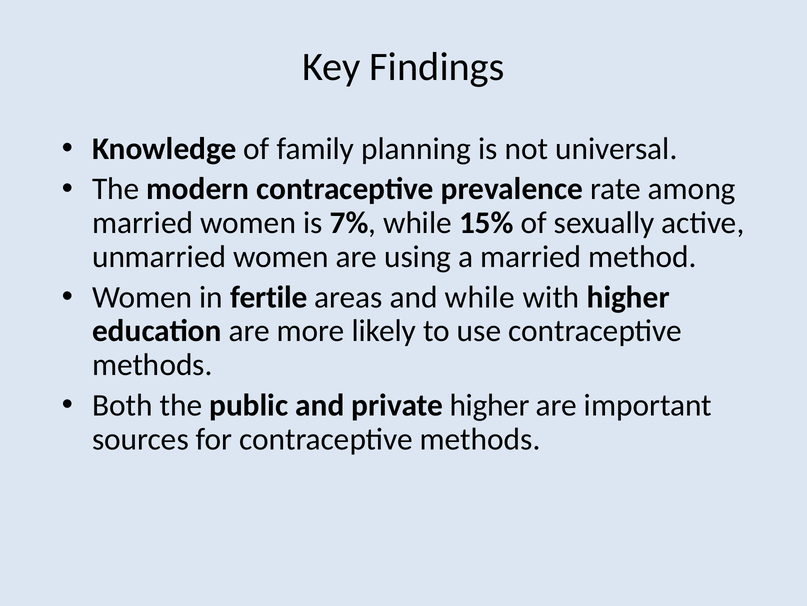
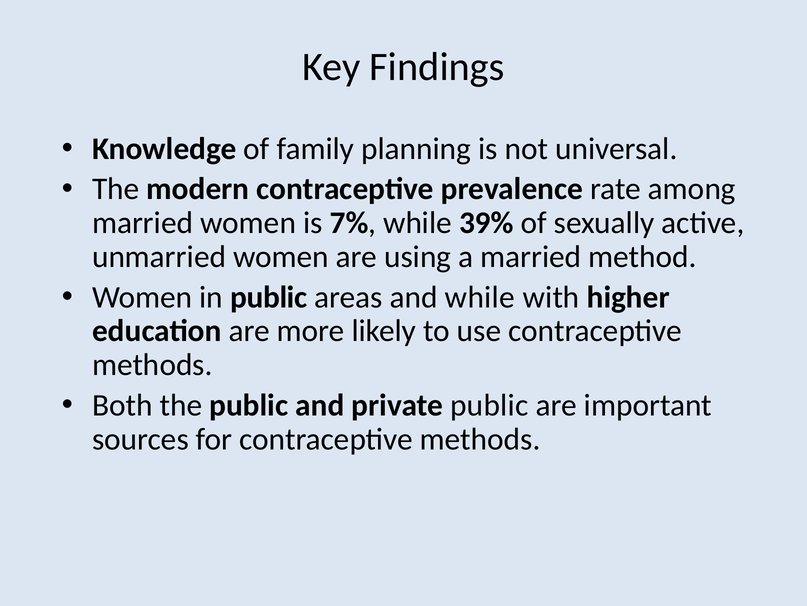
15%: 15% -> 39%
in fertile: fertile -> public
private higher: higher -> public
